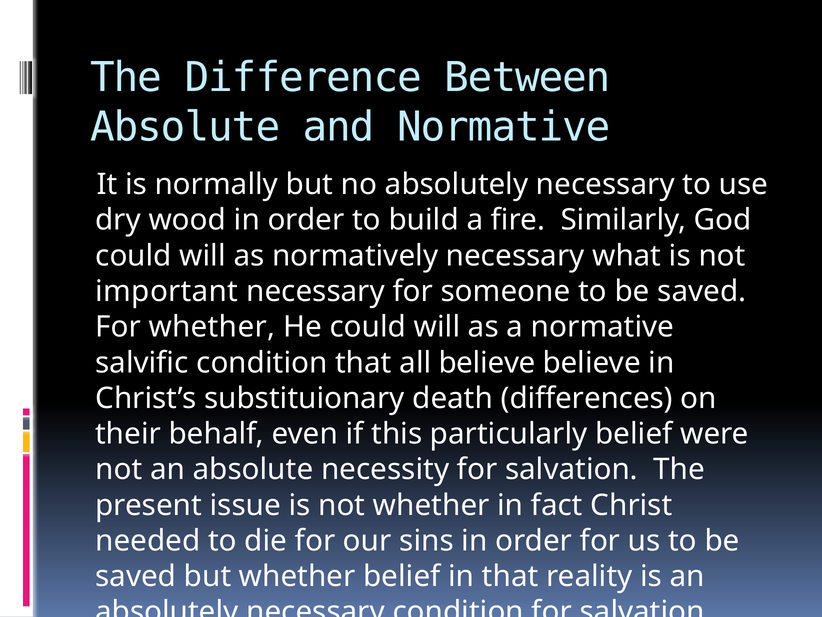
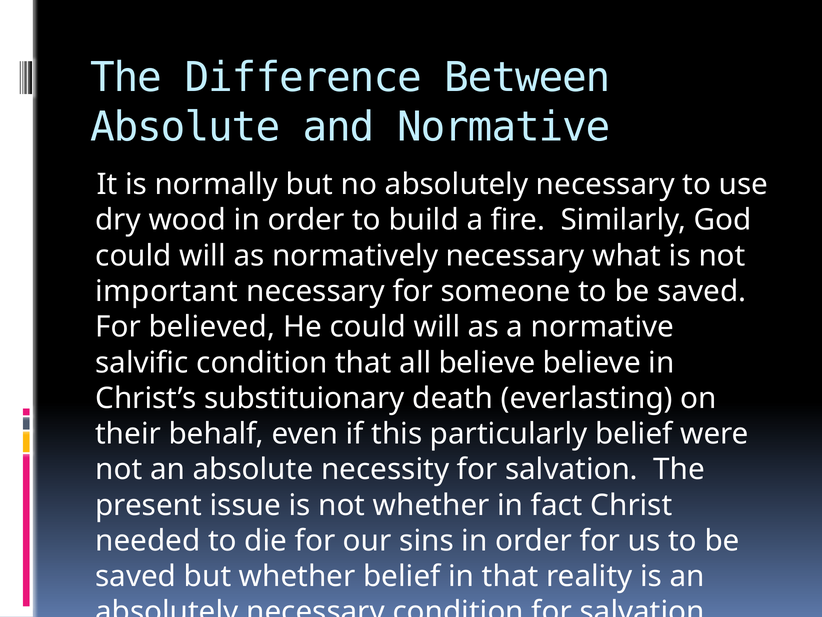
For whether: whether -> believed
differences: differences -> everlasting
